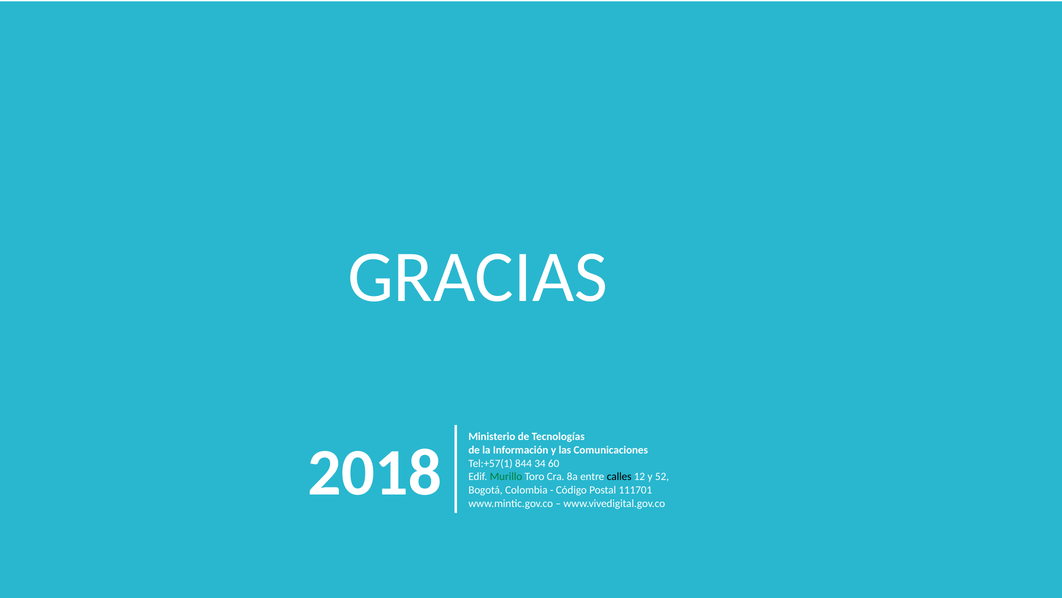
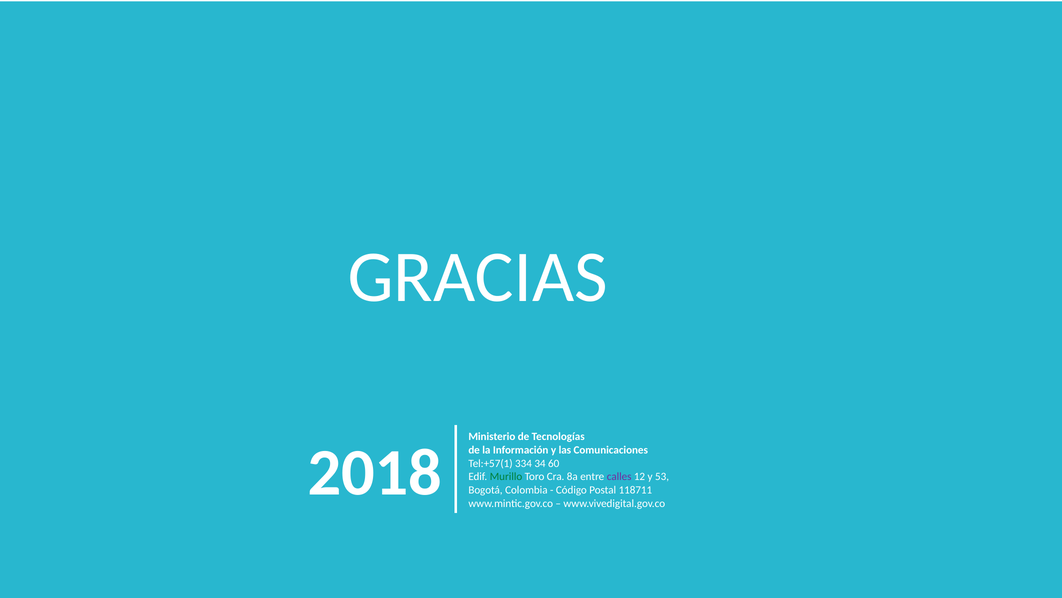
844: 844 -> 334
calles colour: black -> purple
52: 52 -> 53
111701: 111701 -> 118711
